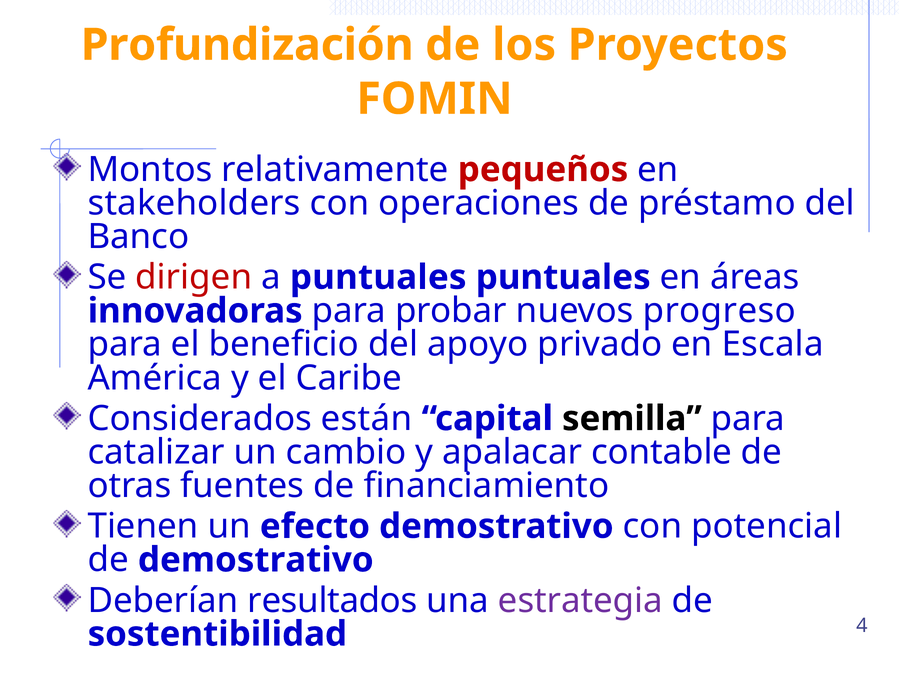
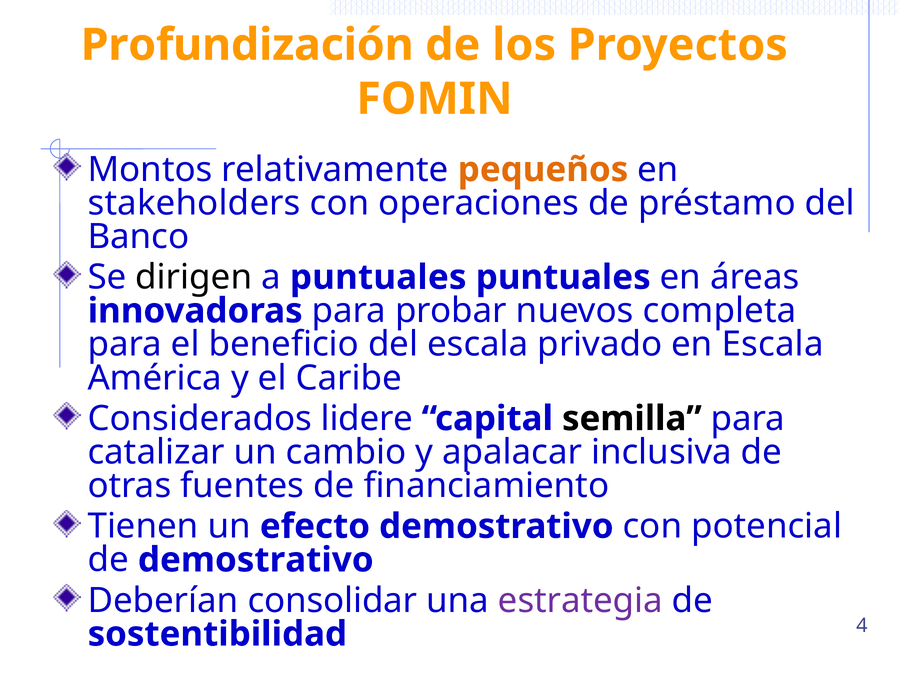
pequeños colour: red -> orange
dirigen colour: red -> black
progreso: progreso -> completa
del apoyo: apoyo -> escala
están: están -> lidere
contable: contable -> inclusiva
resultados: resultados -> consolidar
